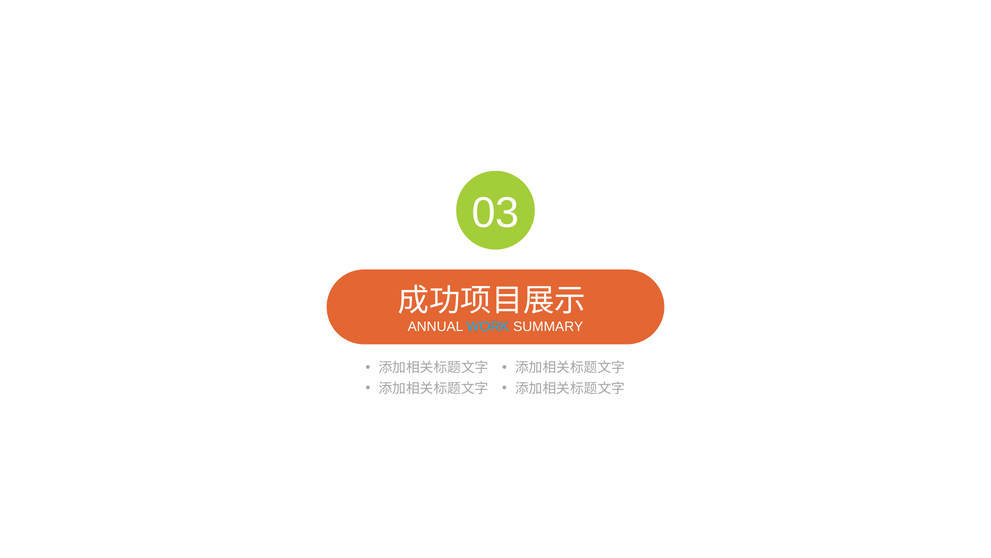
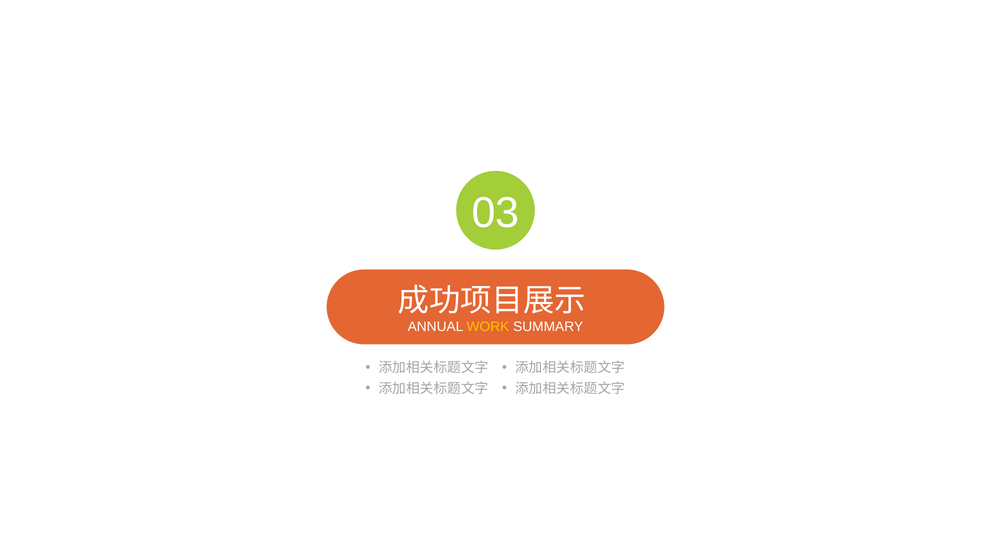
WORK colour: light blue -> yellow
